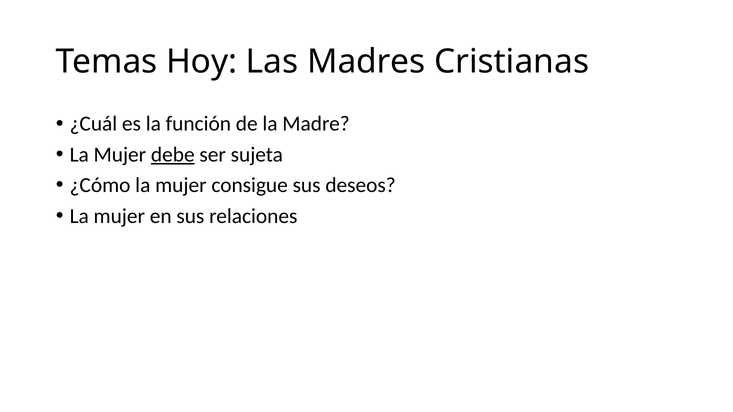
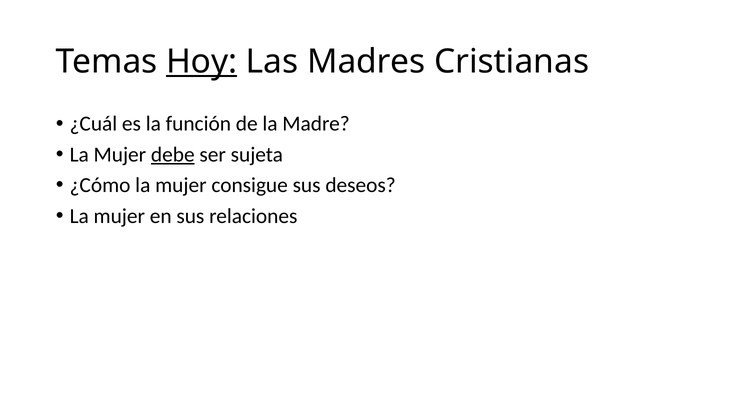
Hoy underline: none -> present
